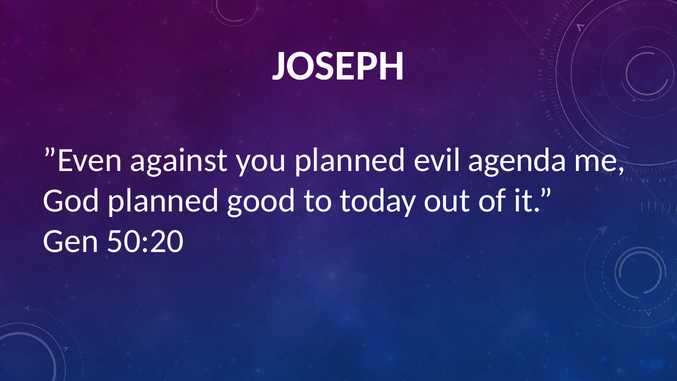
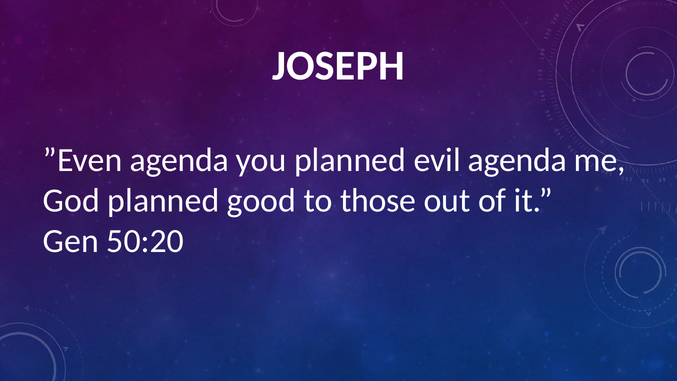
”Even against: against -> agenda
today: today -> those
